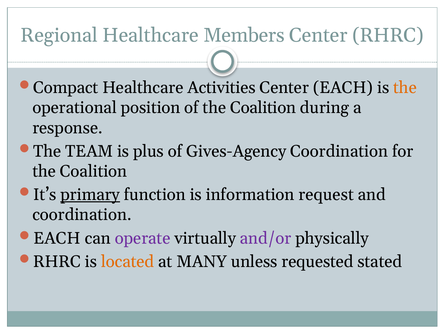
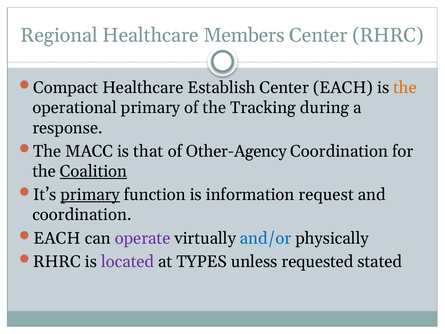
Activities: Activities -> Establish
operational position: position -> primary
of the Coalition: Coalition -> Tracking
TEAM: TEAM -> MACC
plus: plus -> that
Gives-Agency: Gives-Agency -> Other-Agency
Coalition at (94, 171) underline: none -> present
and/or colour: purple -> blue
located colour: orange -> purple
MANY: MANY -> TYPES
